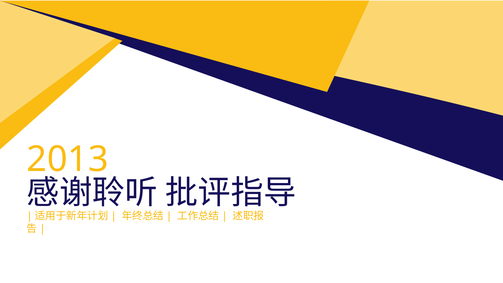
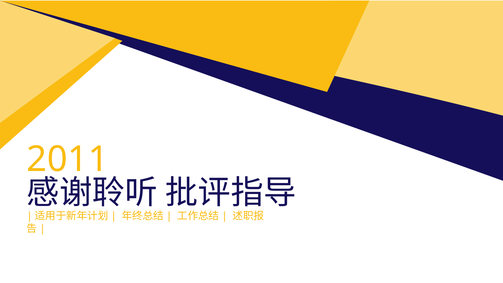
2013: 2013 -> 2011
